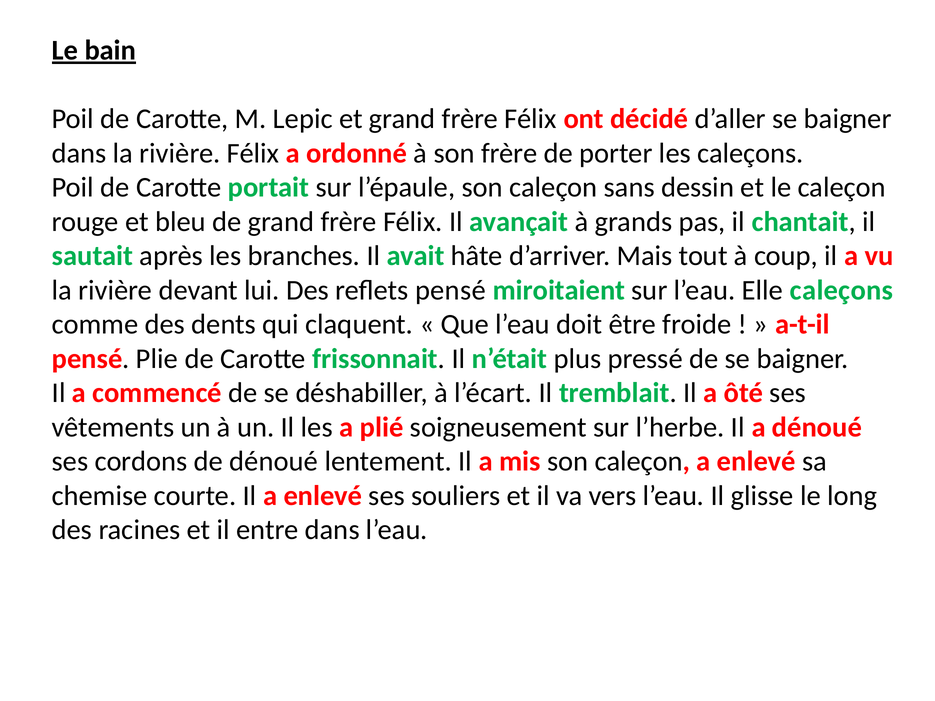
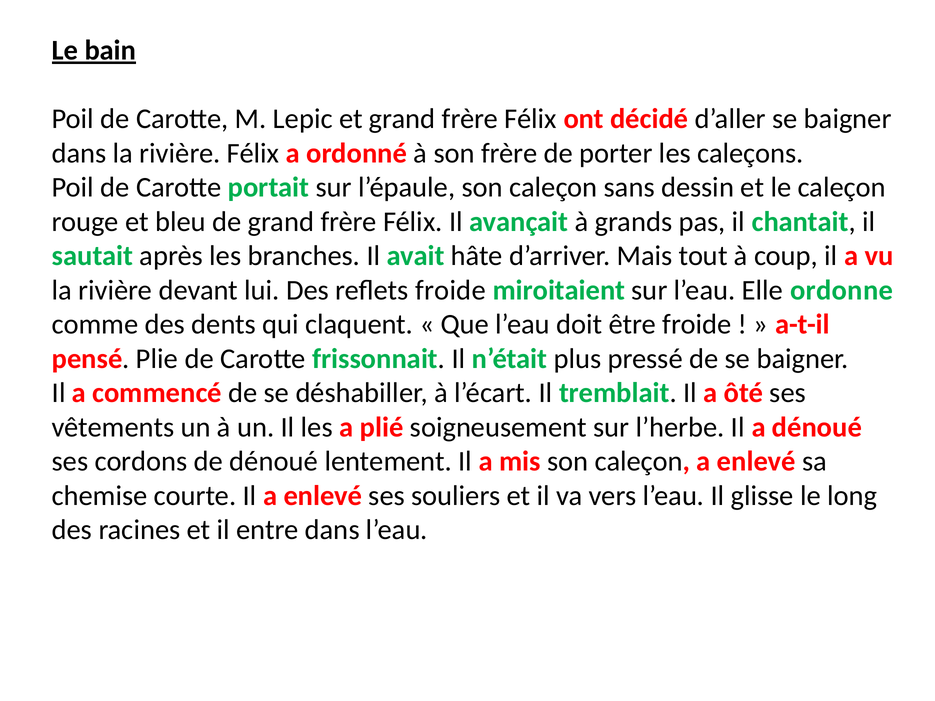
reflets pensé: pensé -> froide
Elle caleçons: caleçons -> ordonne
